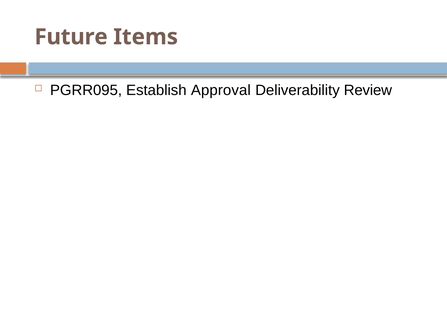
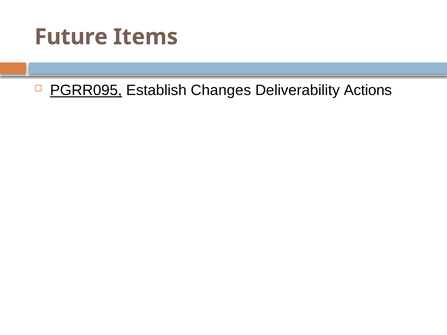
PGRR095 underline: none -> present
Approval: Approval -> Changes
Review: Review -> Actions
